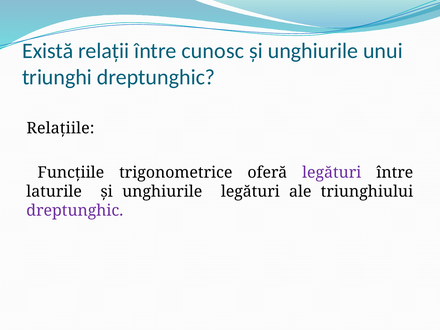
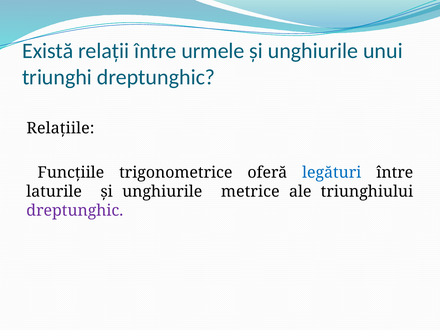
cunosc: cunosc -> urmele
legături at (332, 173) colour: purple -> blue
unghiurile legături: legături -> metrice
